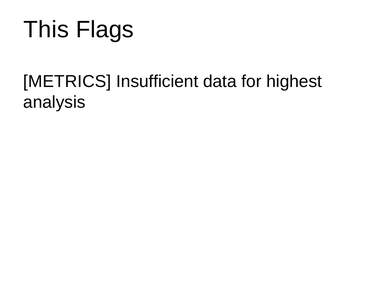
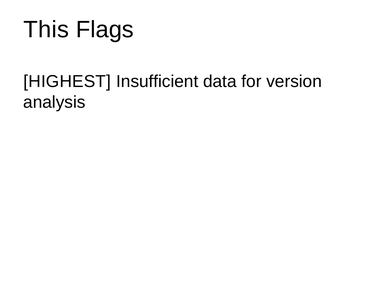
METRICS: METRICS -> HIGHEST
highest: highest -> version
